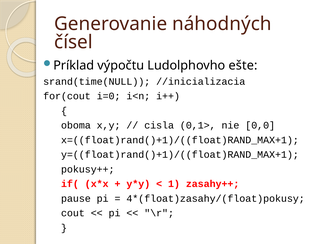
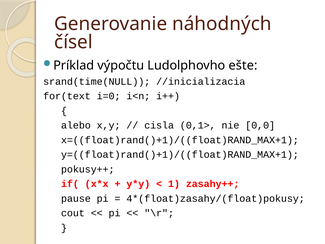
for(cout: for(cout -> for(text
oboma: oboma -> alebo
